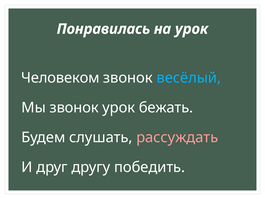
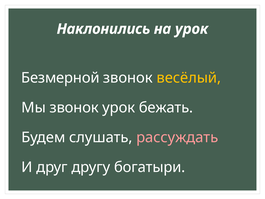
Понравилась: Понравилась -> Наклонились
Человеком: Человеком -> Безмерной
весёлый colour: light blue -> yellow
победить: победить -> богатыри
